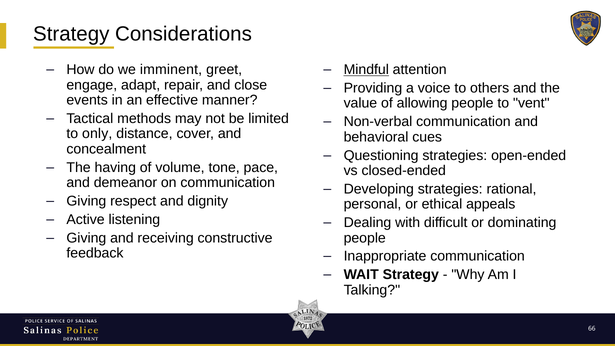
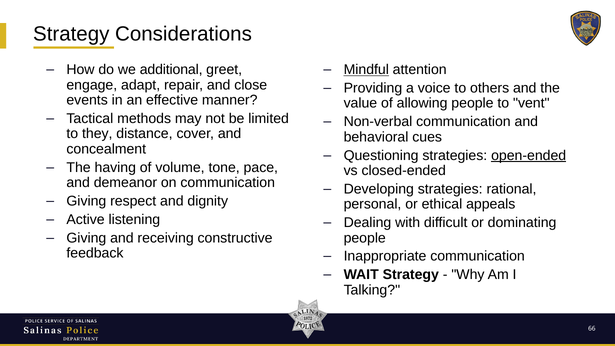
imminent: imminent -> additional
only: only -> they
open-ended underline: none -> present
